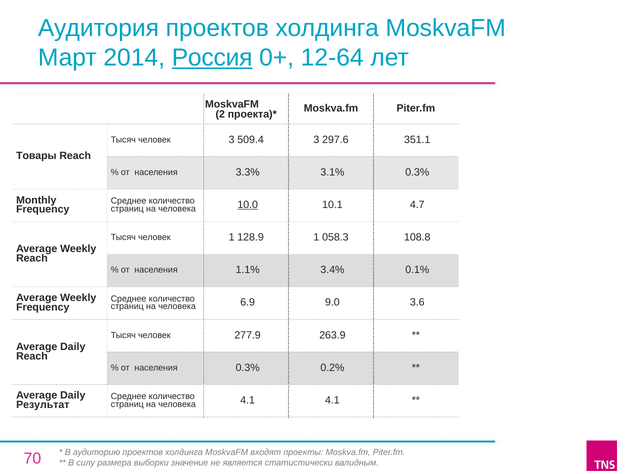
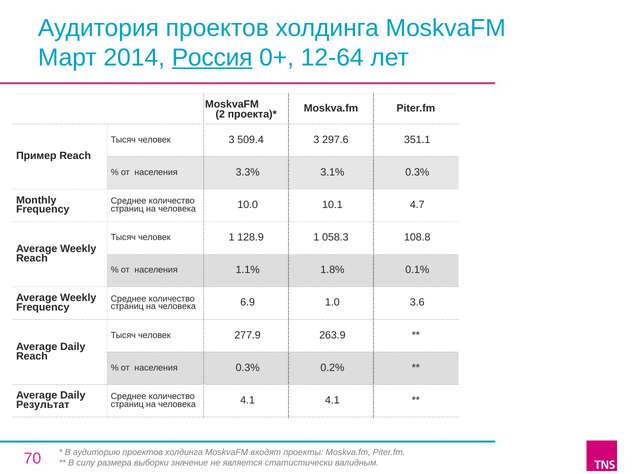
Товары: Товары -> Пример
10.0 underline: present -> none
3.4%: 3.4% -> 1.8%
9.0: 9.0 -> 1.0
